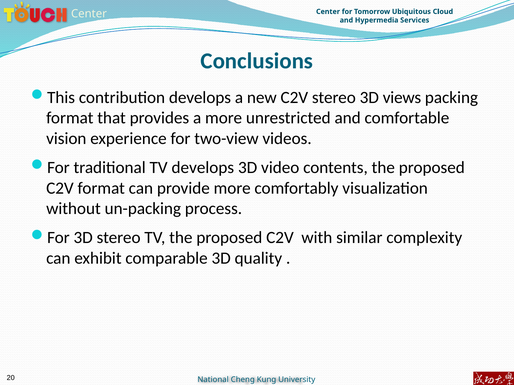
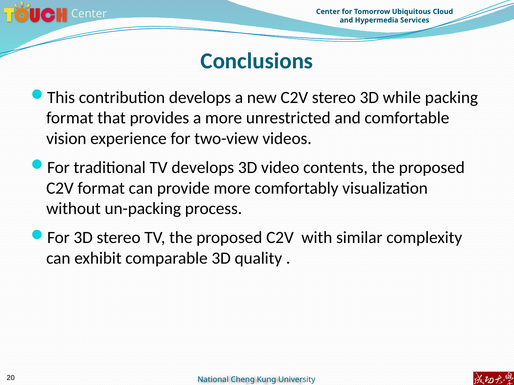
views: views -> while
